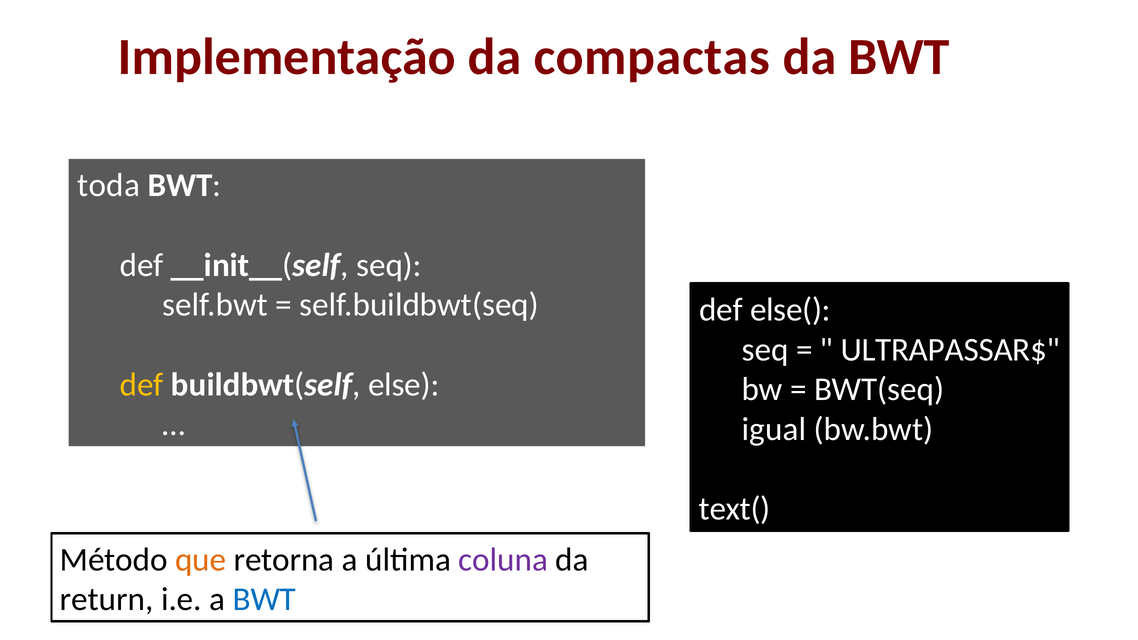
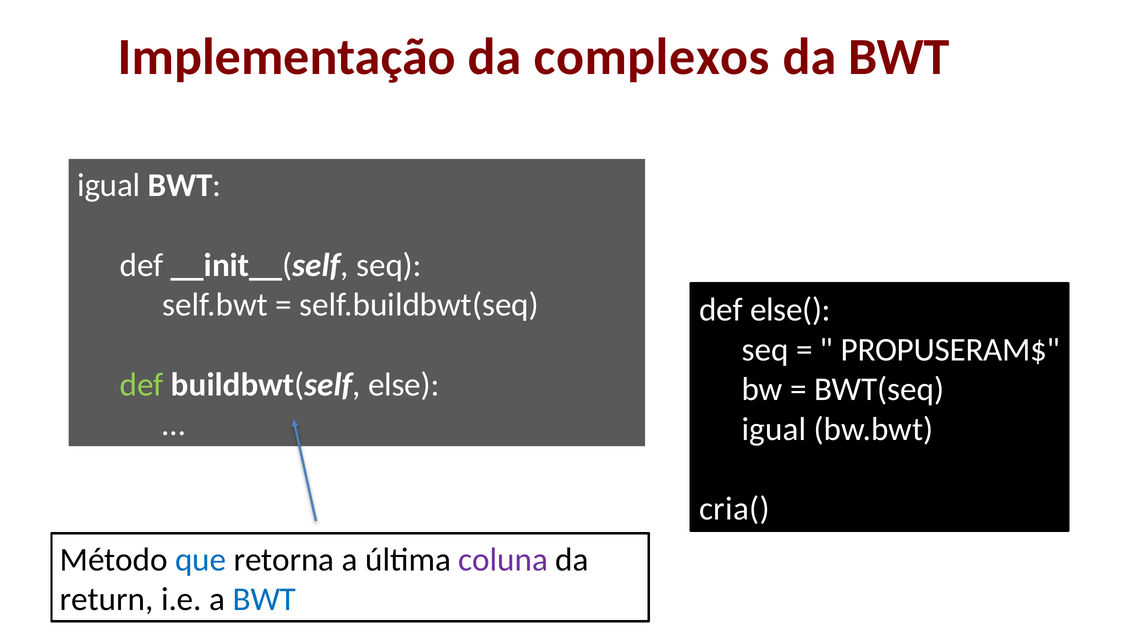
compactas: compactas -> complexos
toda at (109, 185): toda -> igual
ULTRAPASSAR$: ULTRAPASSAR$ -> PROPUSERAM$
def at (142, 385) colour: yellow -> light green
text(: text( -> cria(
que colour: orange -> blue
